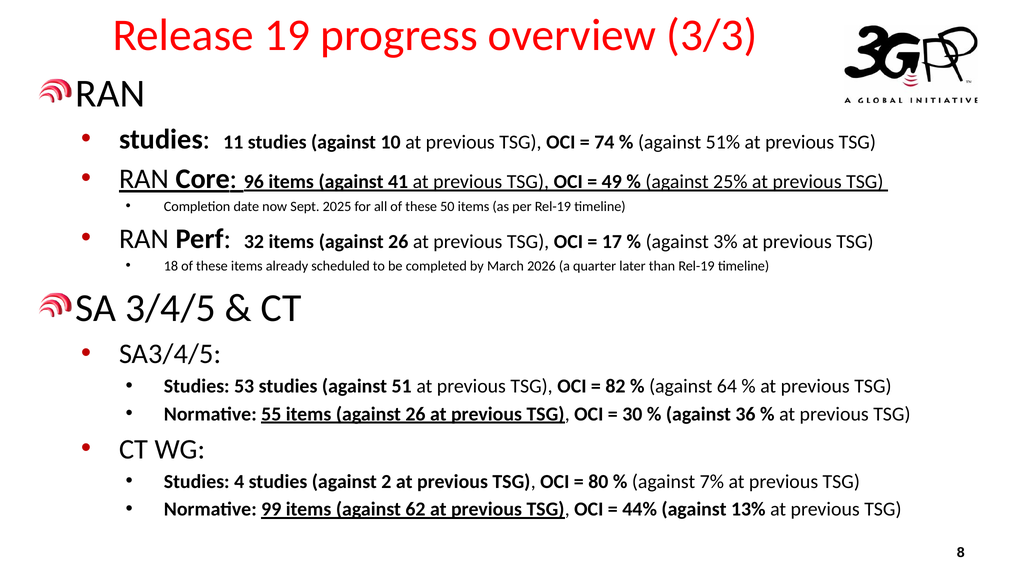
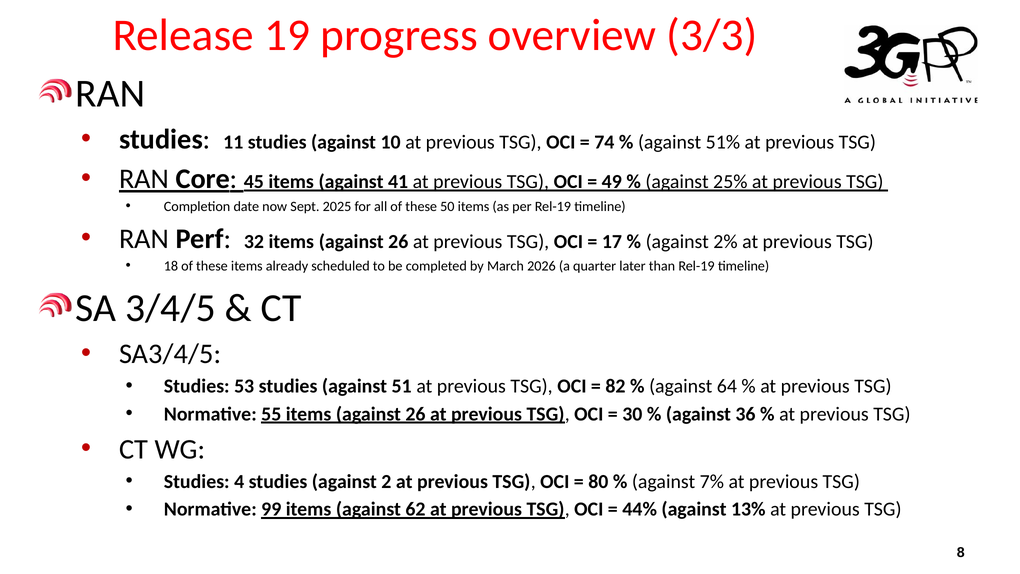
96: 96 -> 45
3%: 3% -> 2%
